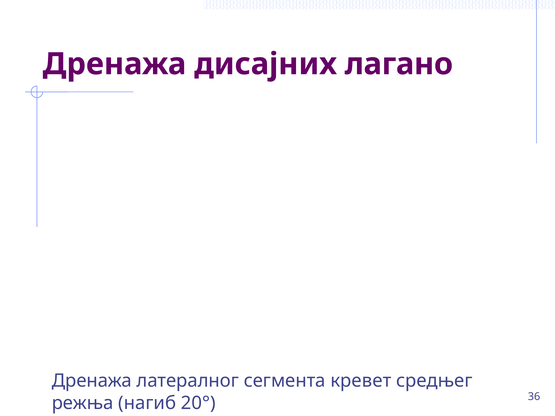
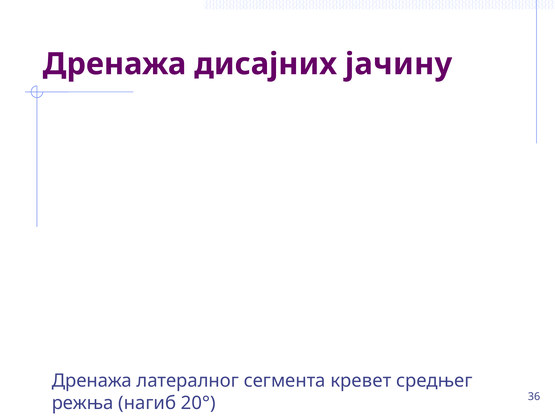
лагано: лагано -> јачину
